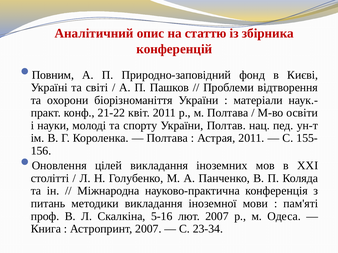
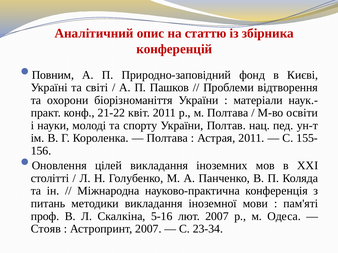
Книга: Книга -> Стояв
